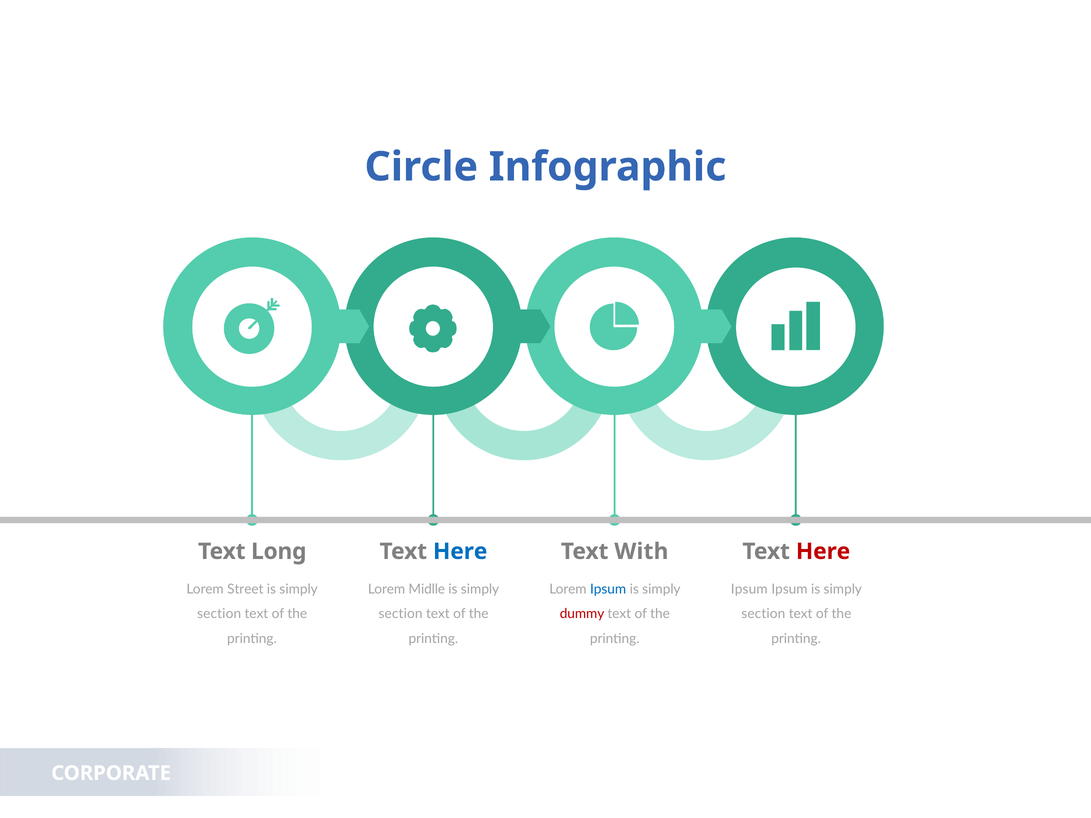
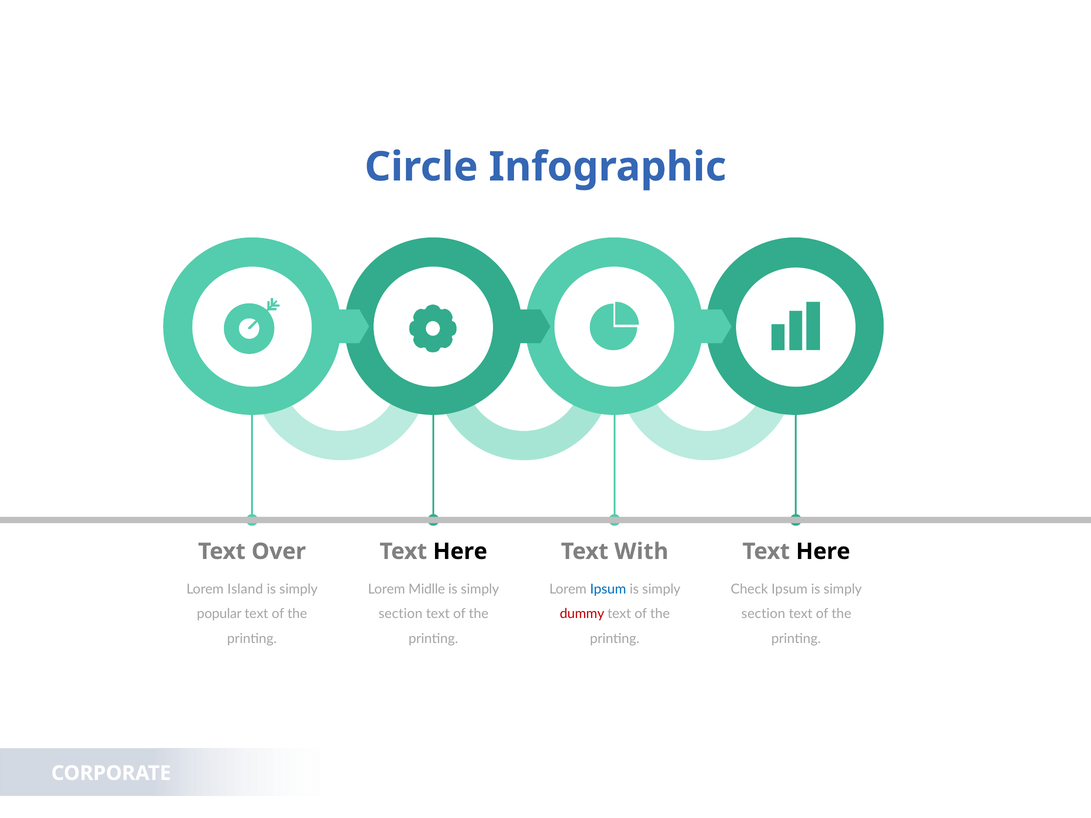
Long: Long -> Over
Here at (460, 552) colour: blue -> black
Here at (823, 552) colour: red -> black
Street: Street -> Island
Ipsum at (749, 590): Ipsum -> Check
section at (219, 614): section -> popular
